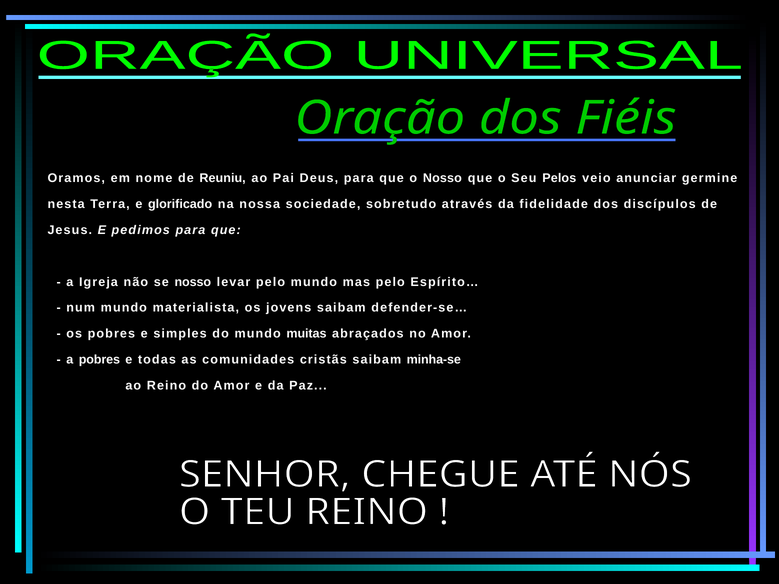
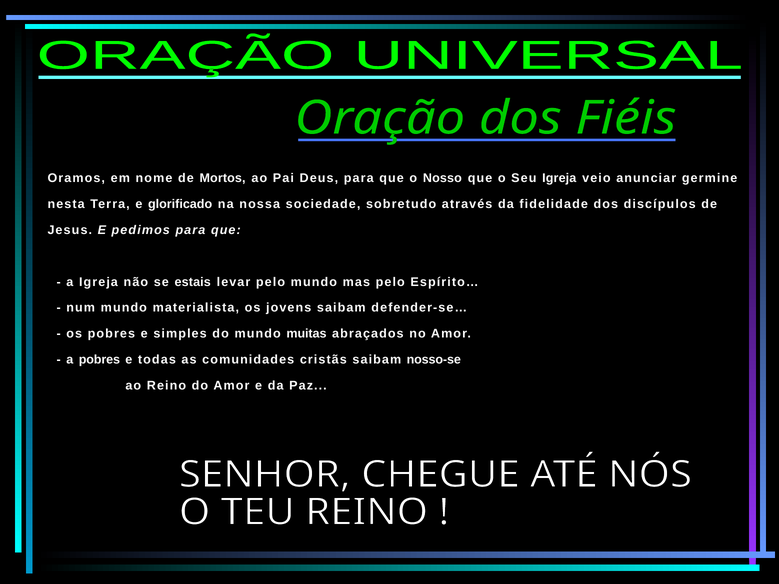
Reuniu: Reuniu -> Mortos
Seu Pelos: Pelos -> Igreja
se nosso: nosso -> estais
minha-se: minha-se -> nosso-se
